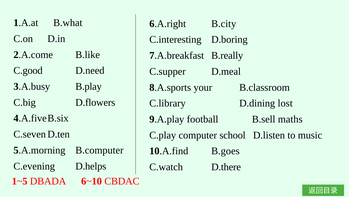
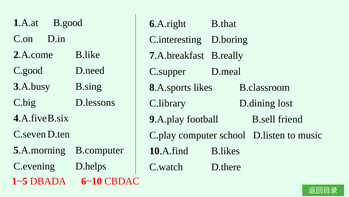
B.what: B.what -> B.good
B.city: B.city -> B.that
B.play: B.play -> B.sing
your: your -> likes
D.flowers: D.flowers -> D.lessons
maths: maths -> friend
B.goes: B.goes -> B.likes
